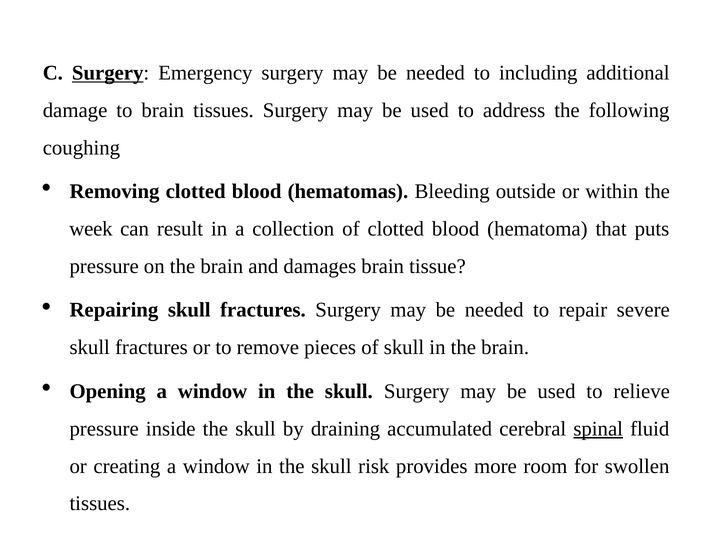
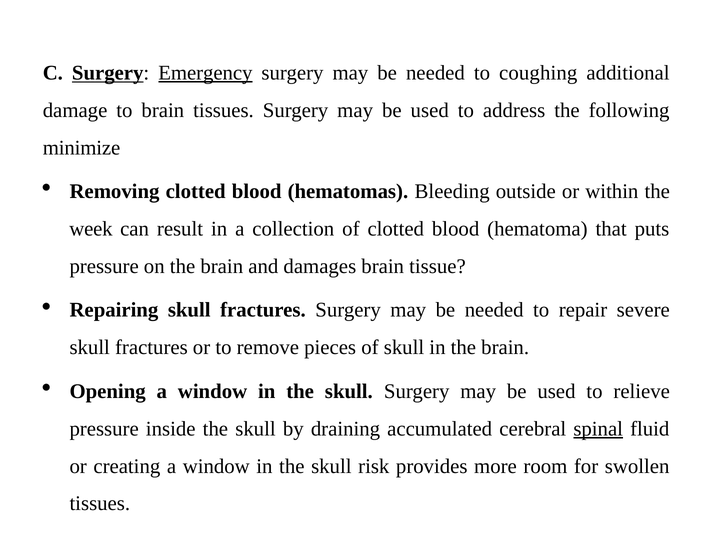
Emergency underline: none -> present
including: including -> coughing
coughing: coughing -> minimize
